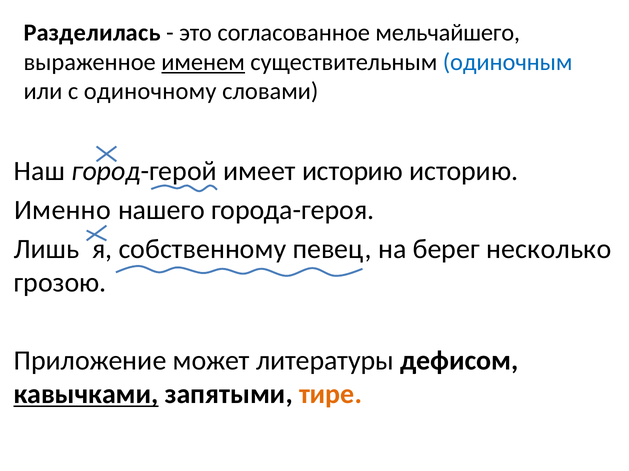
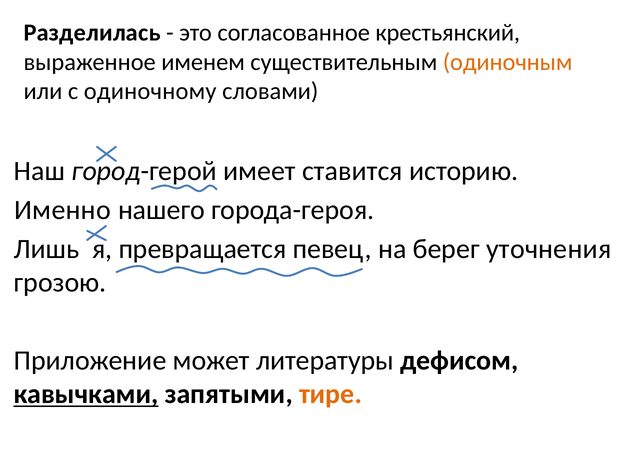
мельчайшего: мельчайшего -> крестьянский
именем underline: present -> none
одиночным colour: blue -> orange
имеет историю: историю -> ставится
собственному: собственному -> превращается
несколько: несколько -> уточнения
